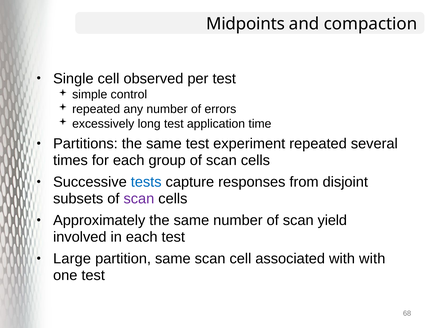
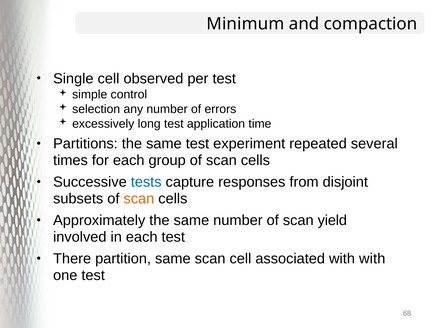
Midpoints: Midpoints -> Minimum
repeated at (96, 109): repeated -> selection
scan at (139, 199) colour: purple -> orange
Large: Large -> There
